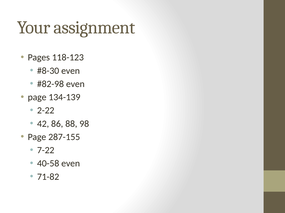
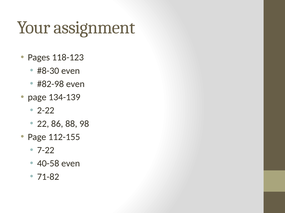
42: 42 -> 22
287-155: 287-155 -> 112-155
